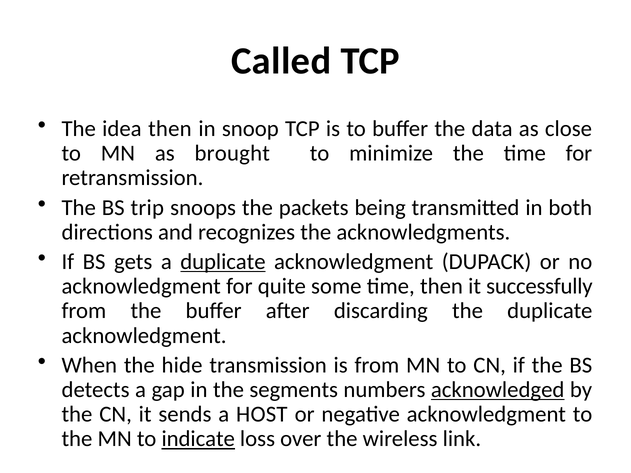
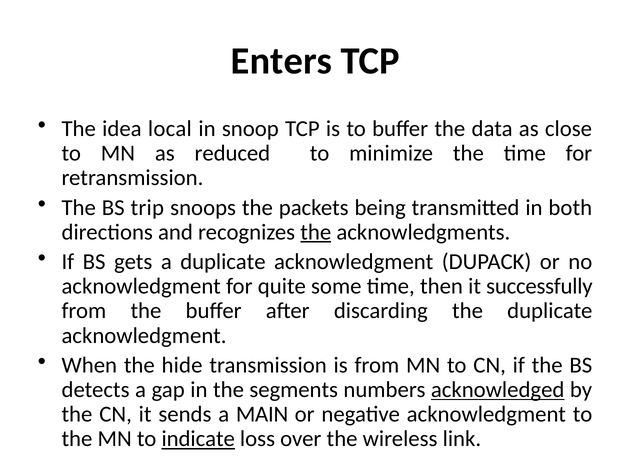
Called: Called -> Enters
idea then: then -> local
brought: brought -> reduced
the at (316, 232) underline: none -> present
duplicate at (223, 262) underline: present -> none
HOST: HOST -> MAIN
